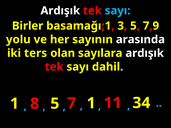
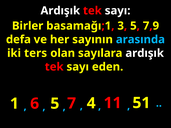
sayı at (118, 11) colour: light blue -> white
yolu: yolu -> defa
arasında colour: white -> light blue
dahil: dahil -> eden
8: 8 -> 6
7 1: 1 -> 4
34: 34 -> 51
